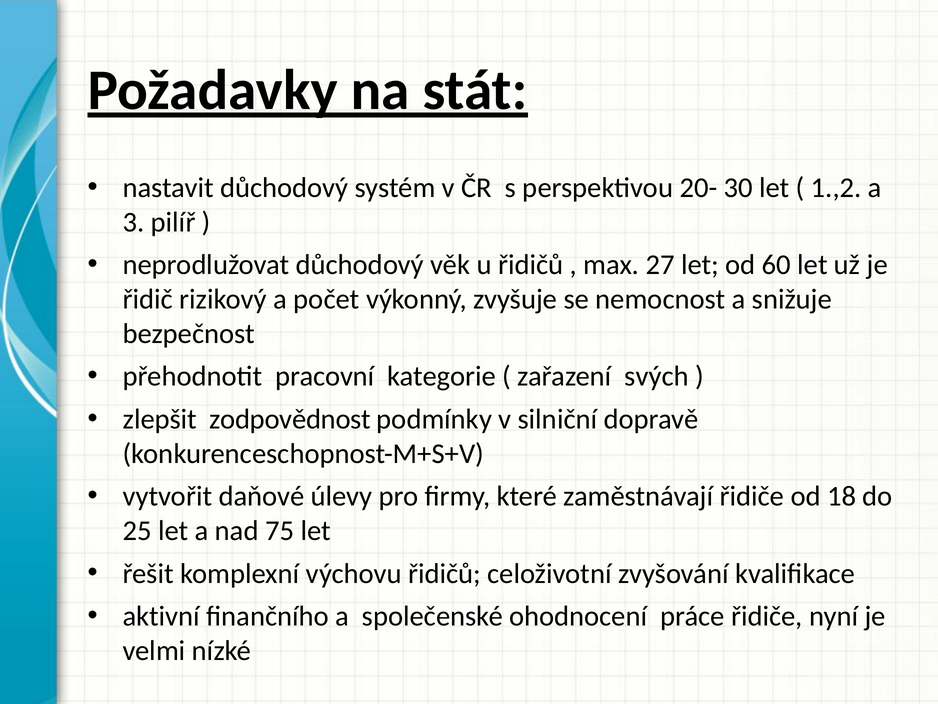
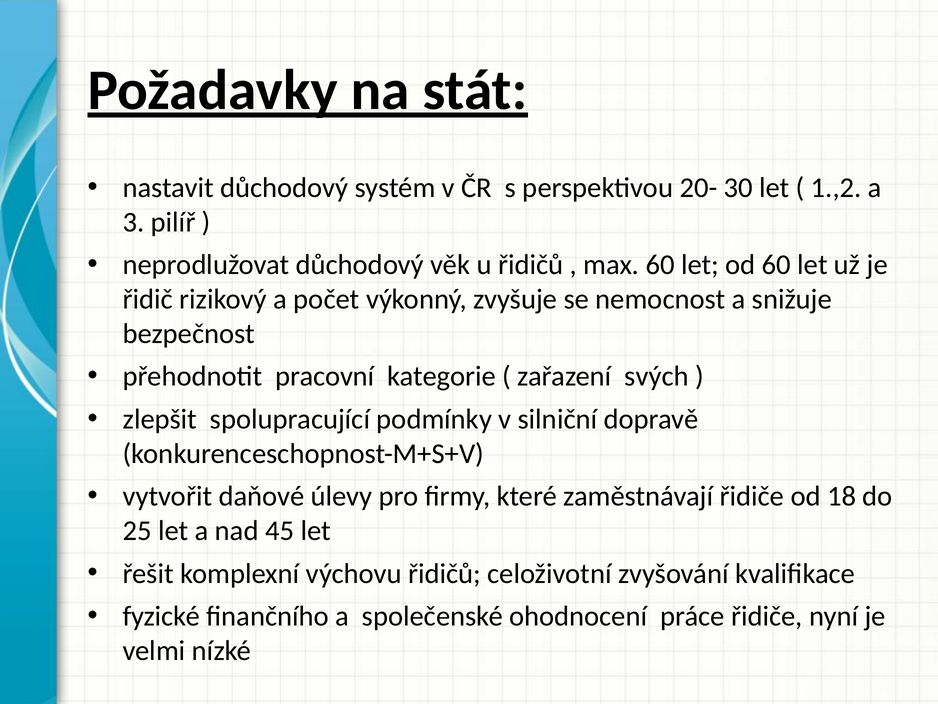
max 27: 27 -> 60
zodpovědnost: zodpovědnost -> spolupracující
75: 75 -> 45
aktivní: aktivní -> fyzické
